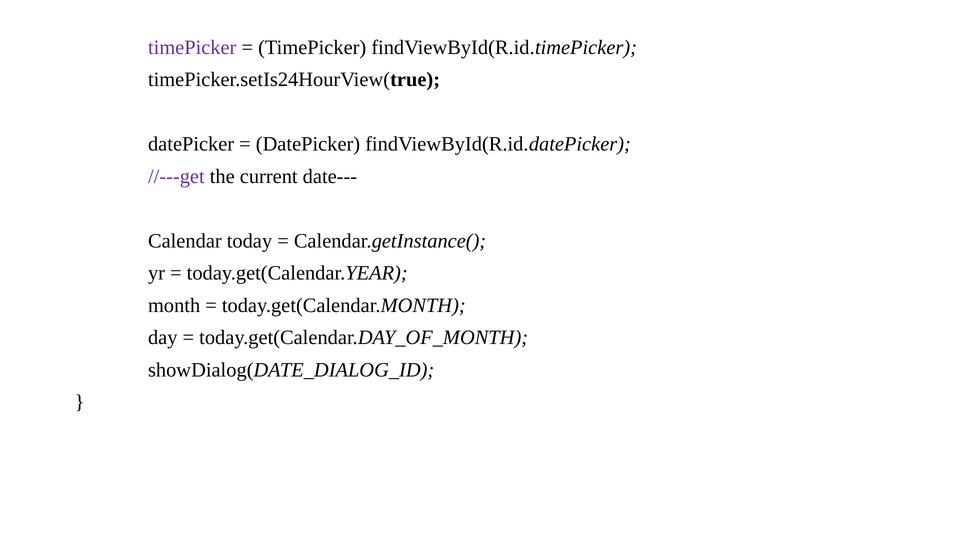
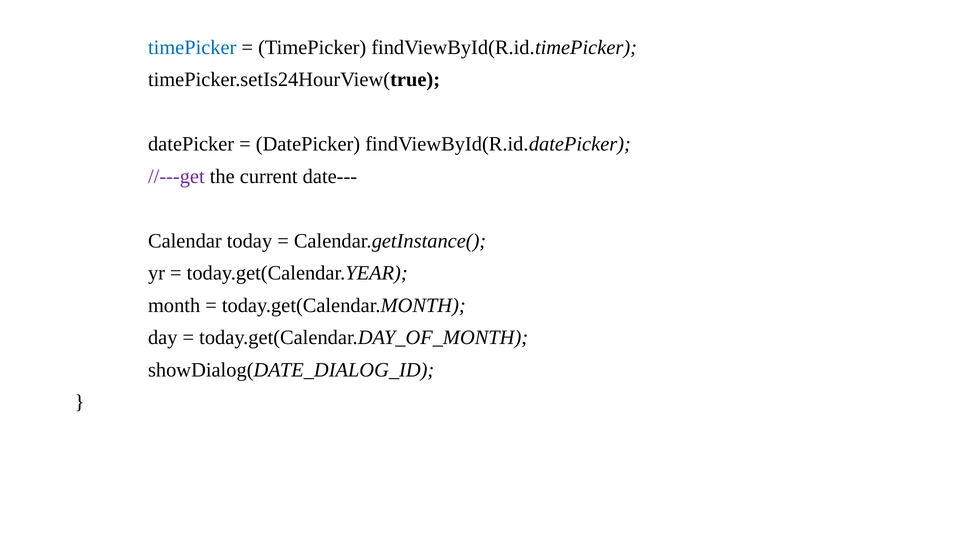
timePicker at (192, 47) colour: purple -> blue
